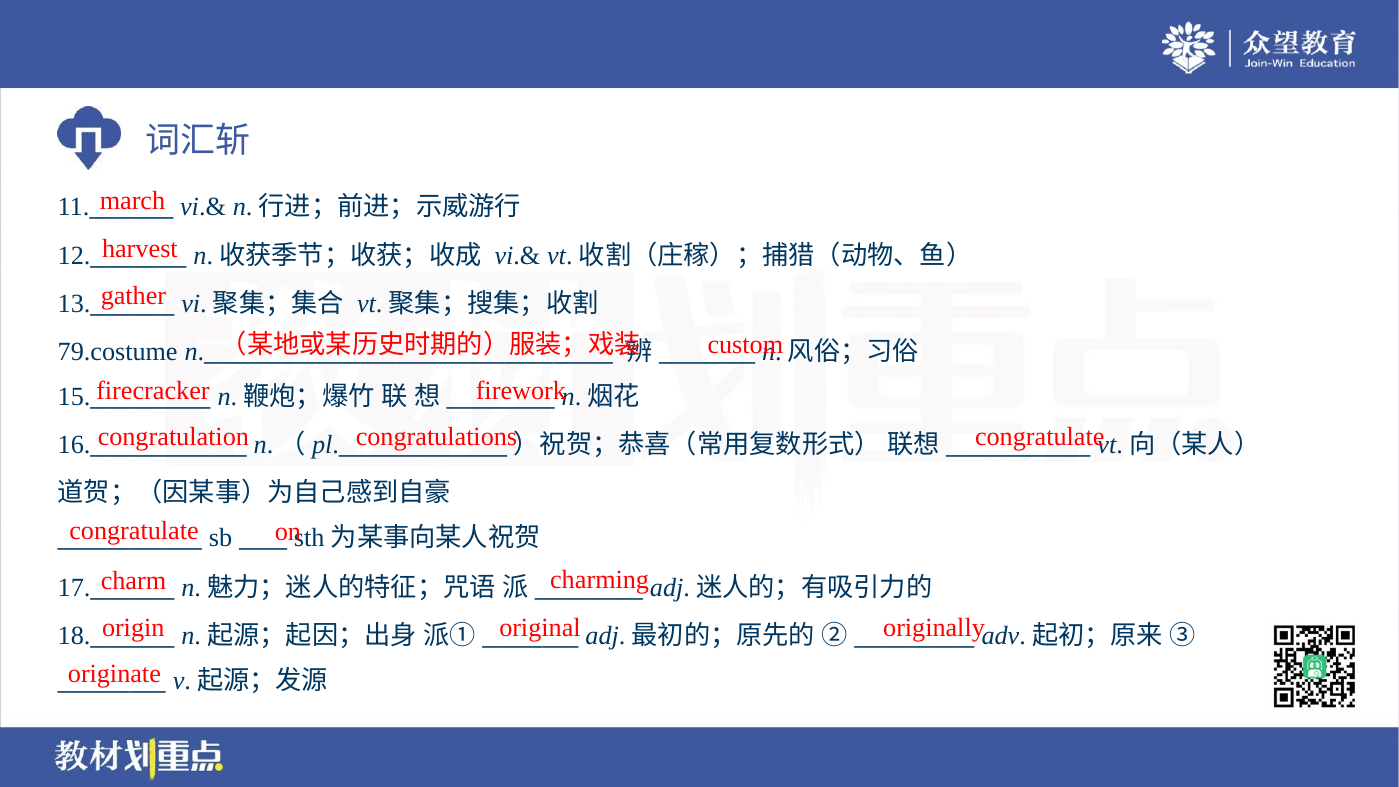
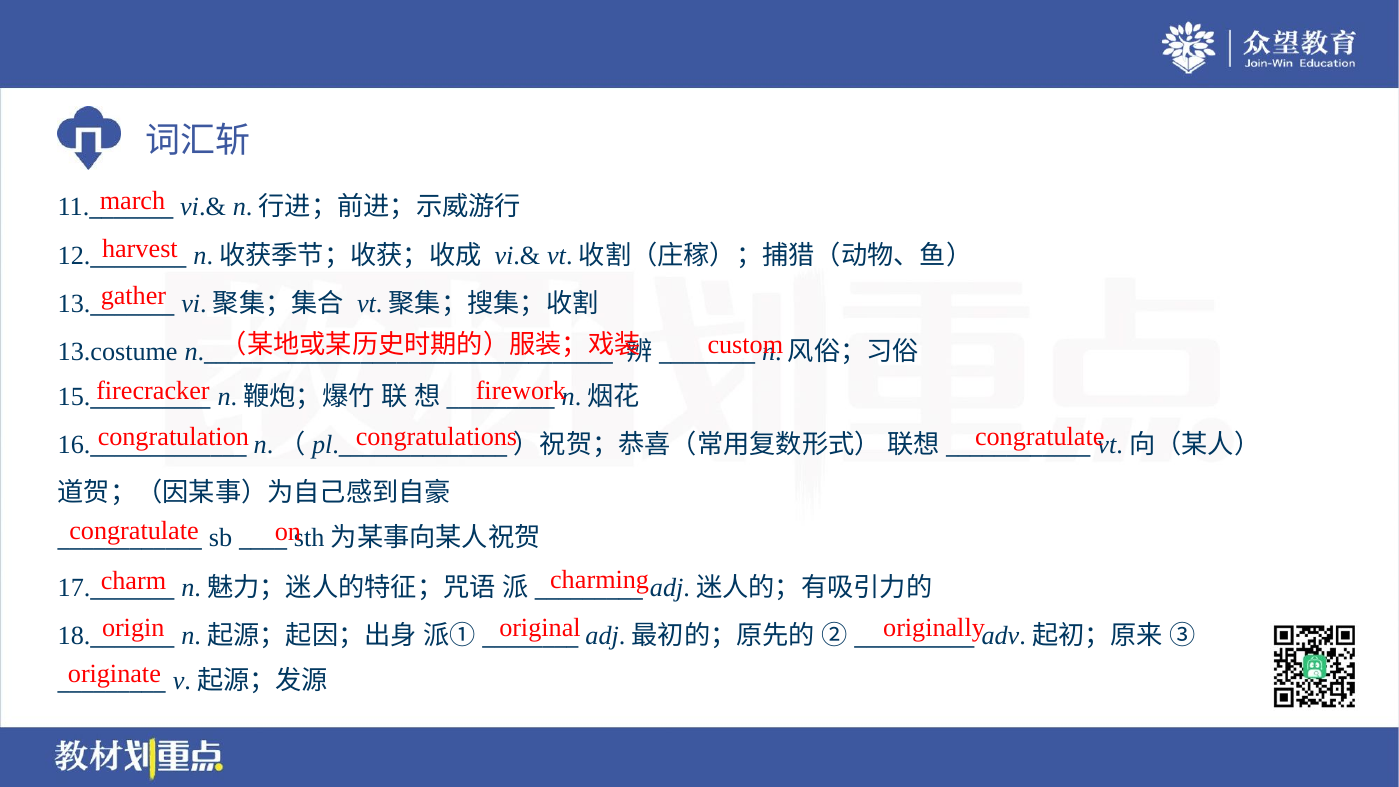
79.costume: 79.costume -> 13.costume
